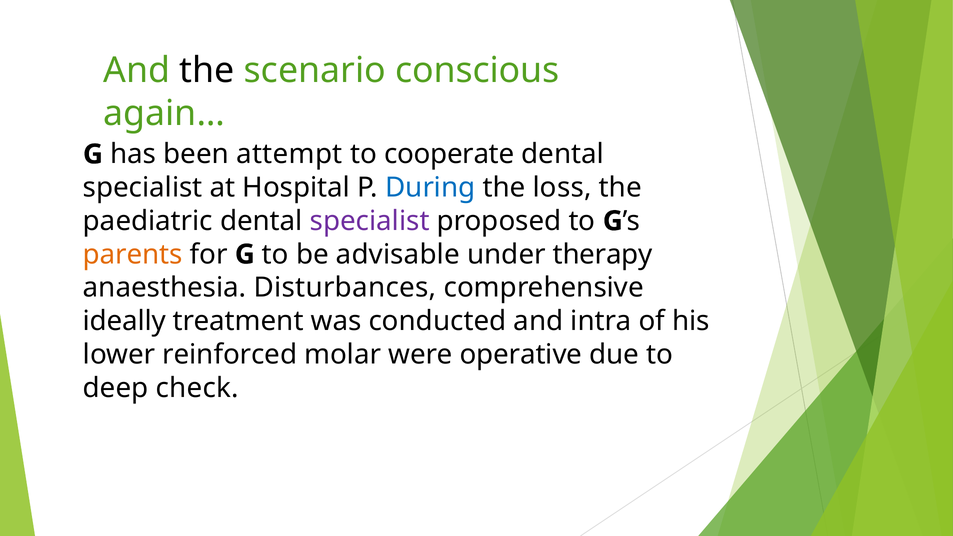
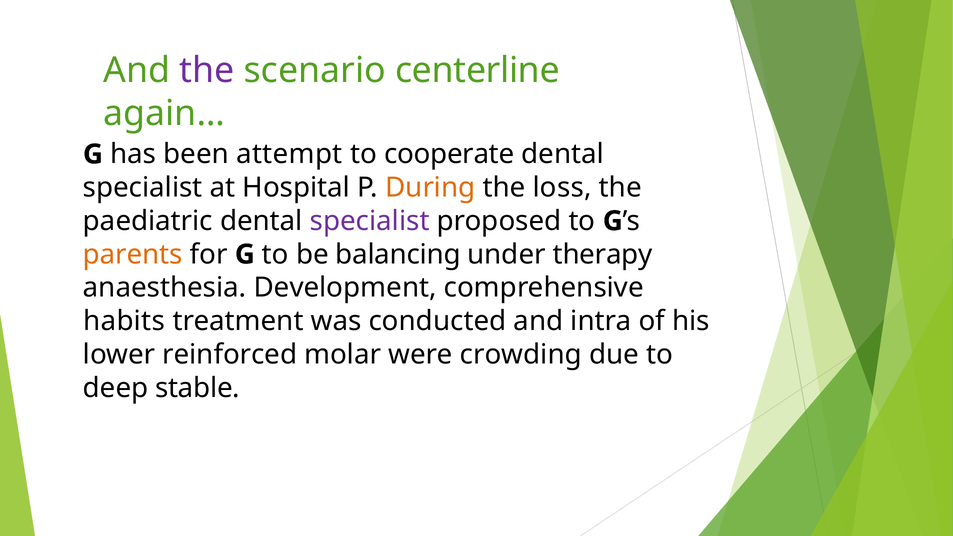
the at (207, 71) colour: black -> purple
conscious: conscious -> centerline
During colour: blue -> orange
advisable: advisable -> balancing
Disturbances: Disturbances -> Development
ideally: ideally -> habits
operative: operative -> crowding
check: check -> stable
